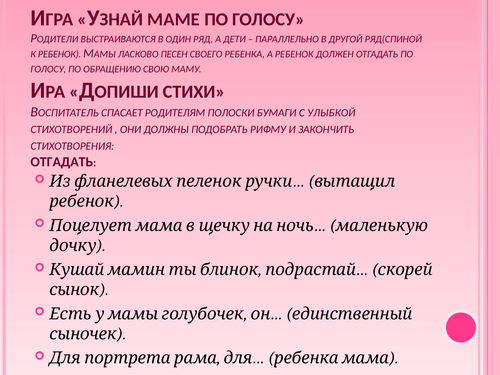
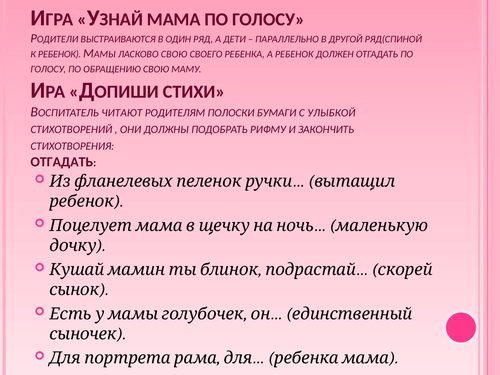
МАМЕ: МАМЕ -> МАМА
ЛАСКОВО ПЕСЕН: ПЕСЕН -> СВОЮ
СПАСАЕТ: СПАСАЕТ -> ЧИТАЮТ
